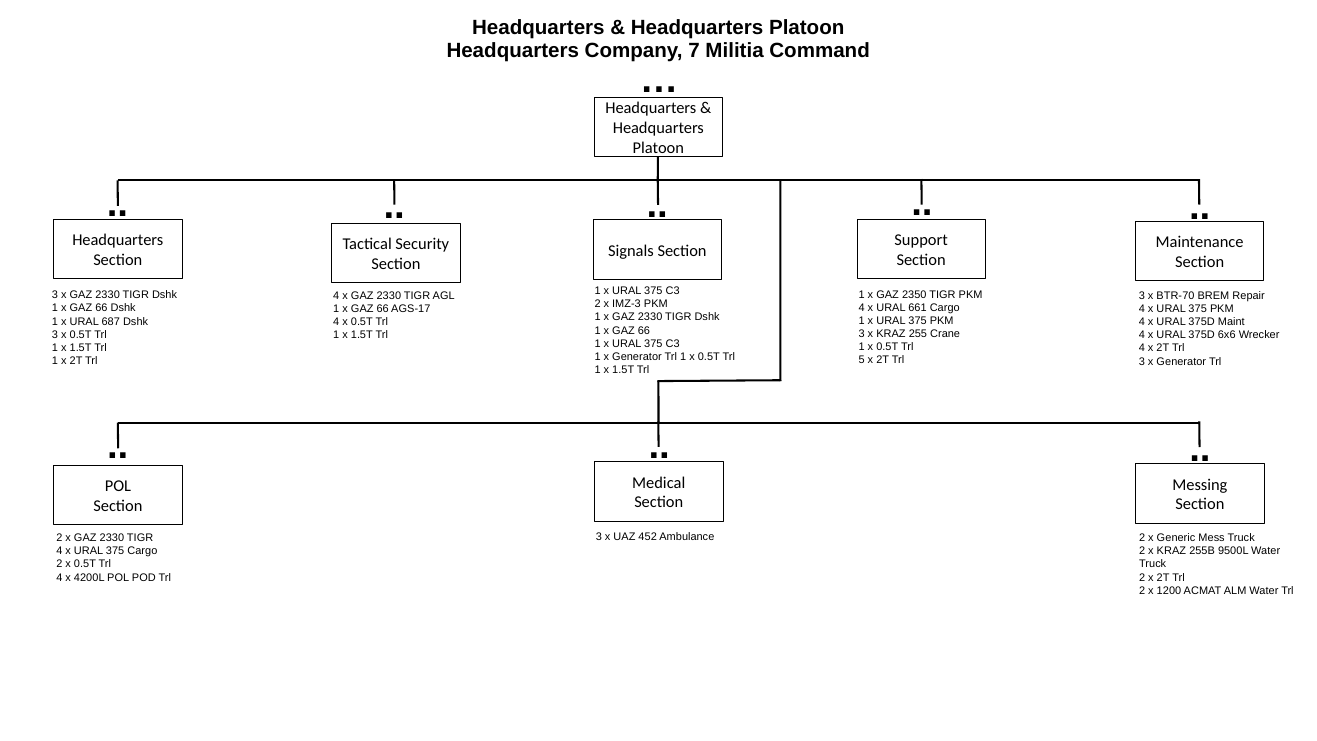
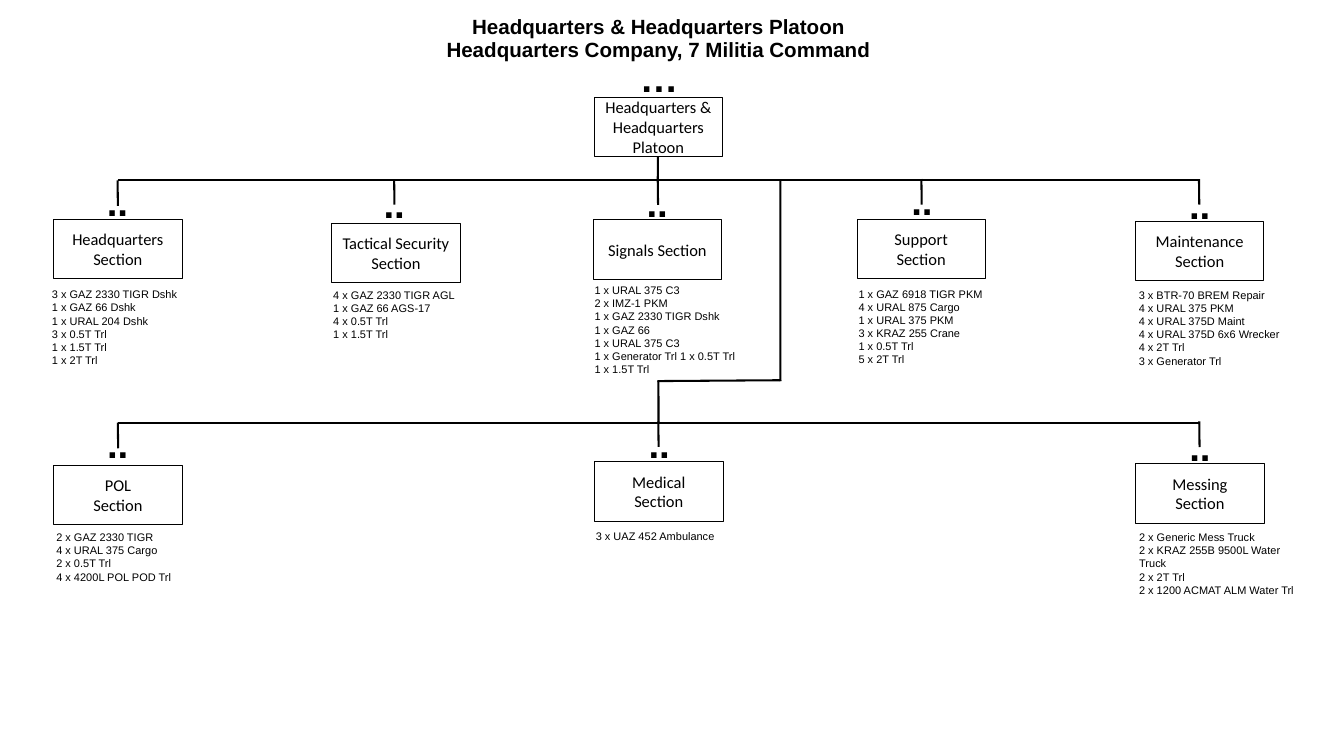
2350: 2350 -> 6918
IMZ-3: IMZ-3 -> IMZ-1
661: 661 -> 875
687: 687 -> 204
